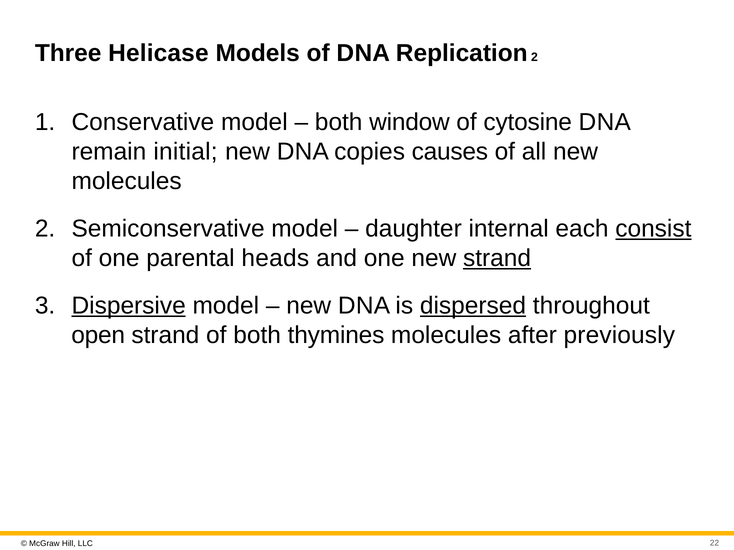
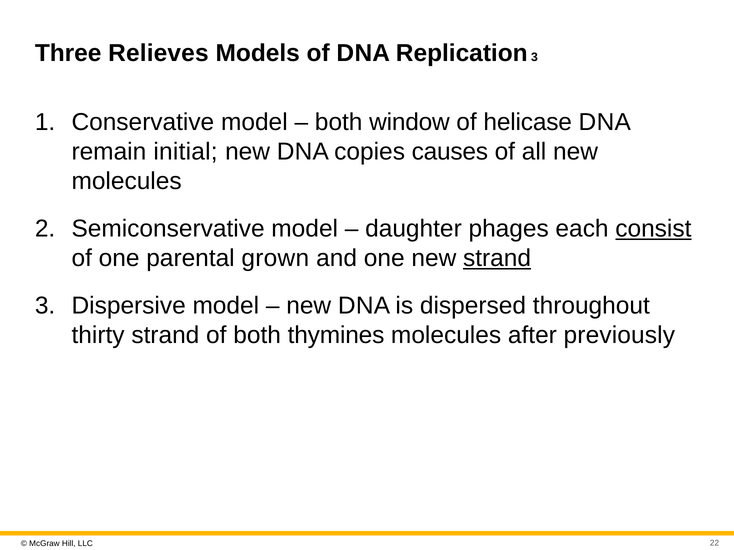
Helicase: Helicase -> Relieves
Replication 2: 2 -> 3
cytosine: cytosine -> helicase
internal: internal -> phages
heads: heads -> grown
Dispersive underline: present -> none
dispersed underline: present -> none
open: open -> thirty
